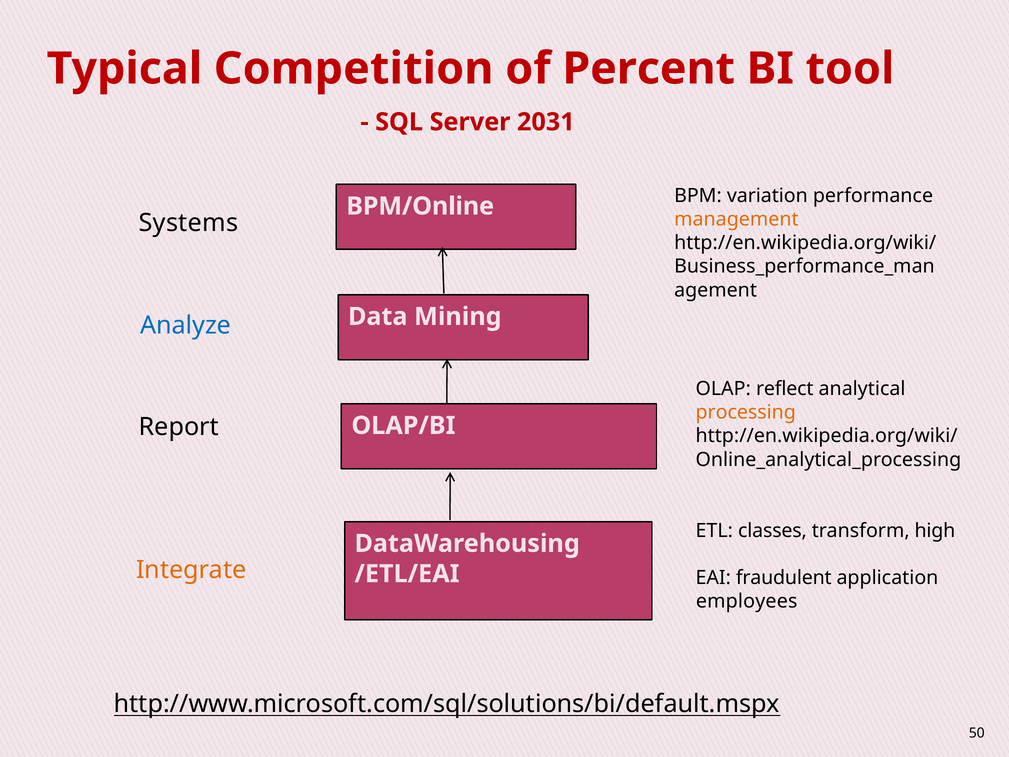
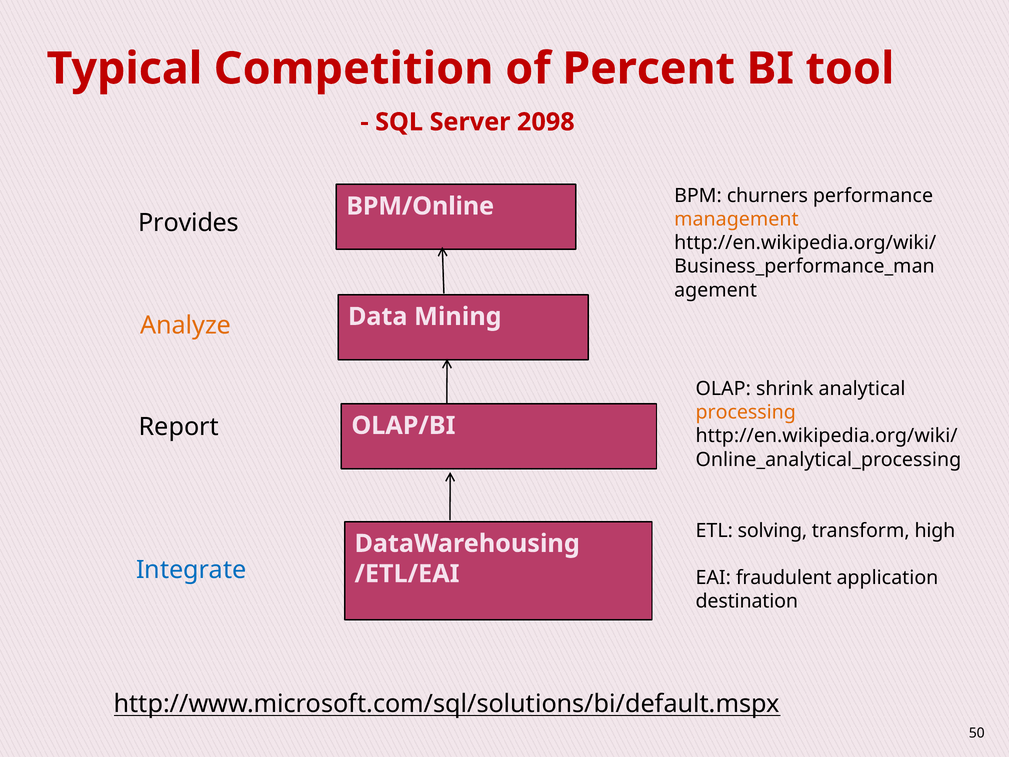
2031: 2031 -> 2098
variation: variation -> churners
Systems: Systems -> Provides
Analyze colour: blue -> orange
reflect: reflect -> shrink
classes: classes -> solving
Integrate colour: orange -> blue
employees: employees -> destination
